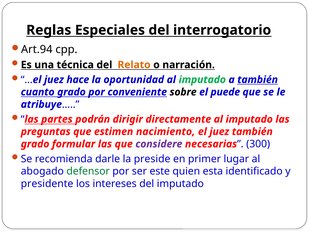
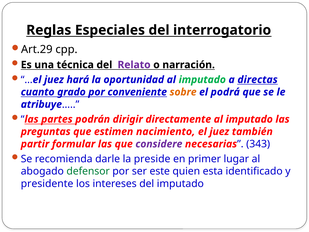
Art.94: Art.94 -> Art.29
Relato colour: orange -> purple
hace: hace -> hará
a también: también -> directas
sobre colour: black -> orange
puede: puede -> podrá
grado at (35, 144): grado -> partir
300: 300 -> 343
